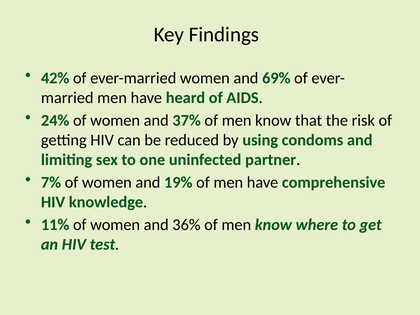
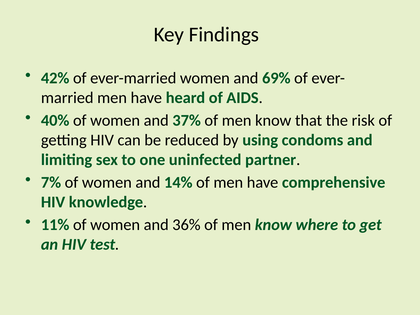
24%: 24% -> 40%
19%: 19% -> 14%
